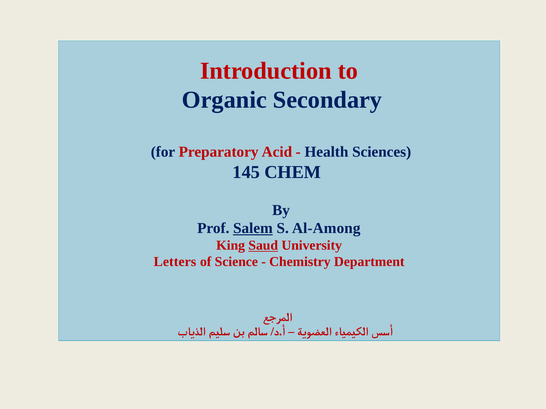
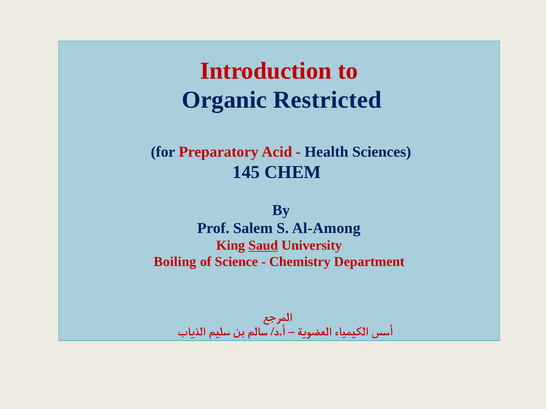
Secondary: Secondary -> Restricted
Salem underline: present -> none
Letters: Letters -> Boiling
